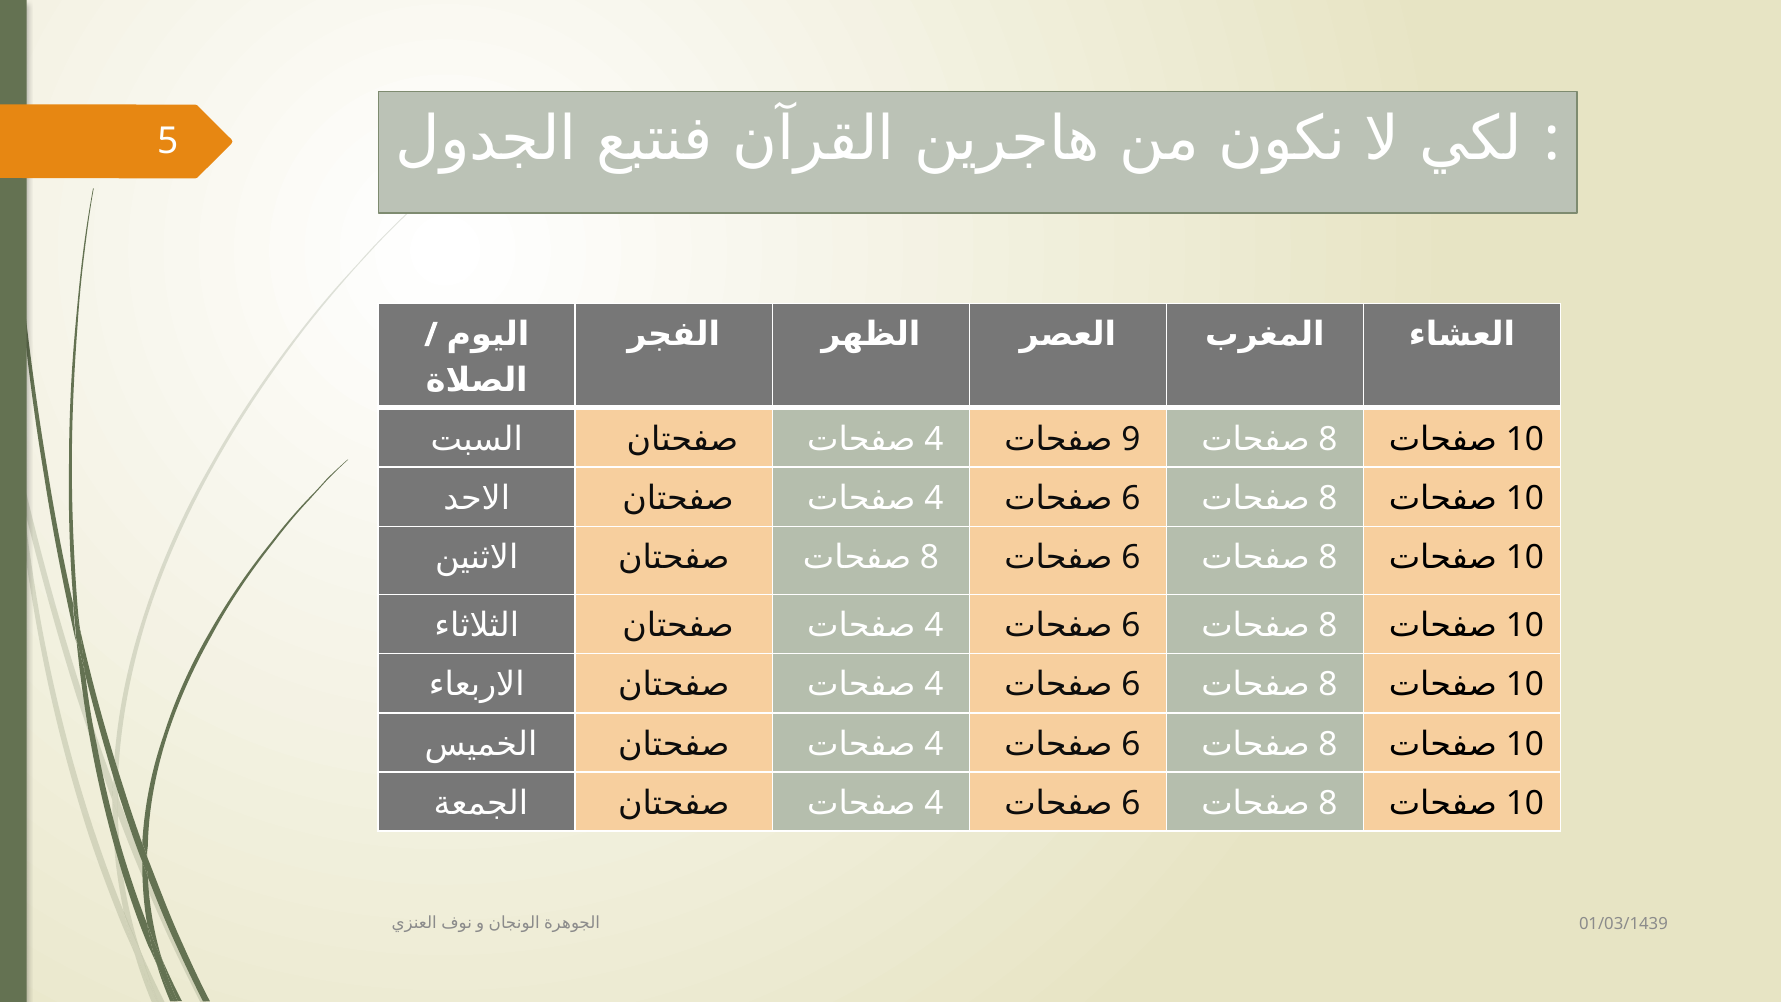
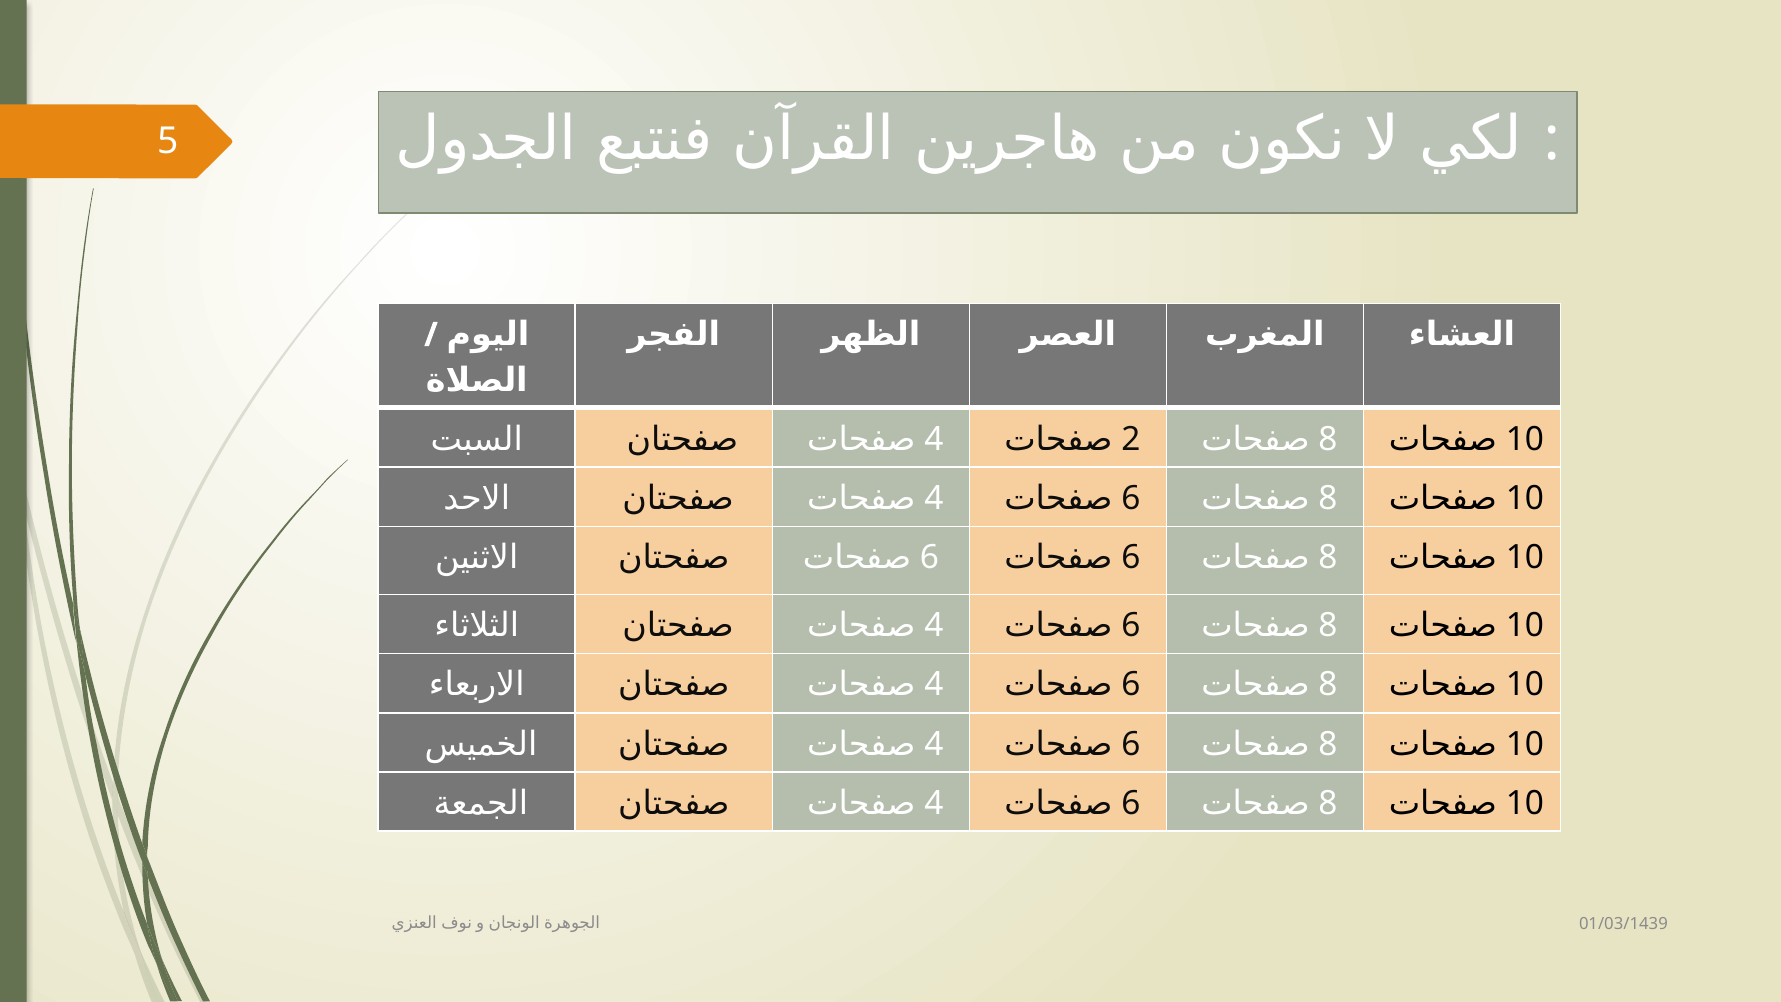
9: 9 -> 2
8 at (930, 557): 8 -> 6
